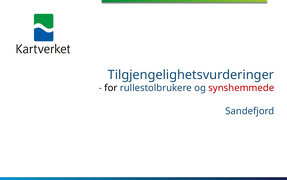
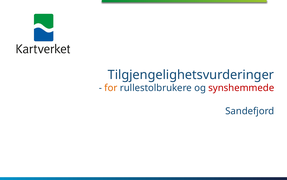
for colour: black -> orange
